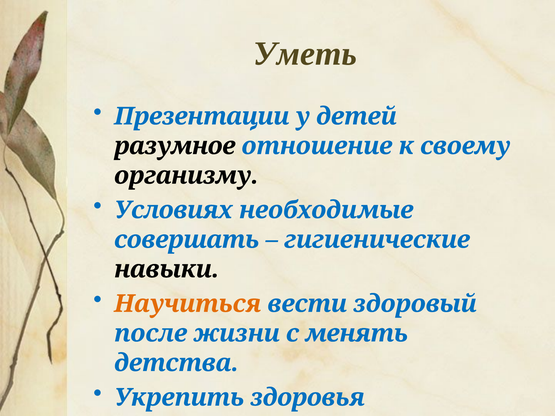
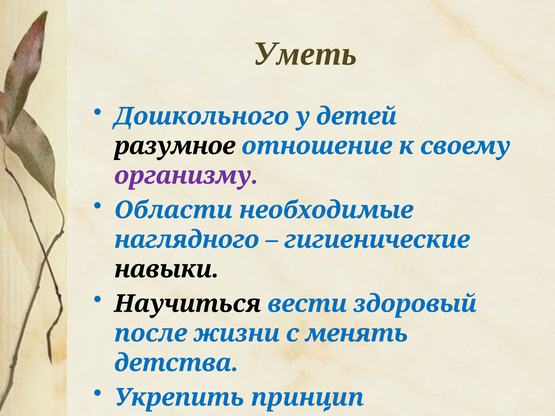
Презентации: Презентации -> Дошкольного
организму colour: black -> purple
Условиях: Условиях -> Области
совершать: совершать -> наглядного
Научиться colour: orange -> black
здоровья: здоровья -> принцип
